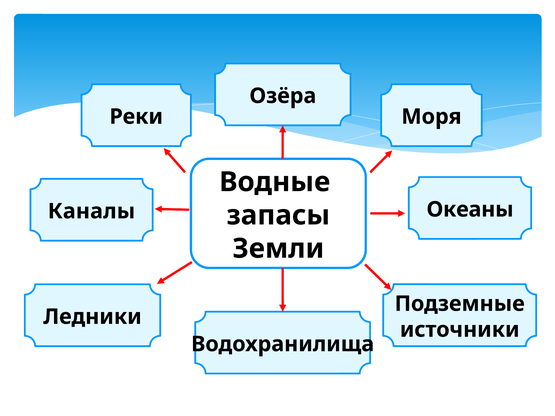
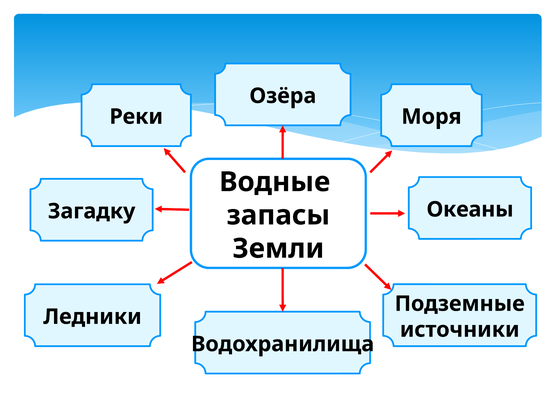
Каналы: Каналы -> Загадку
